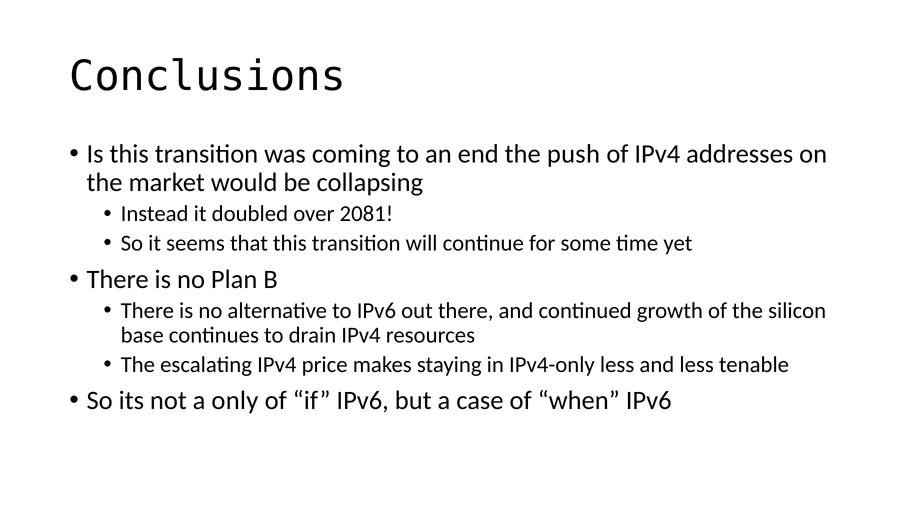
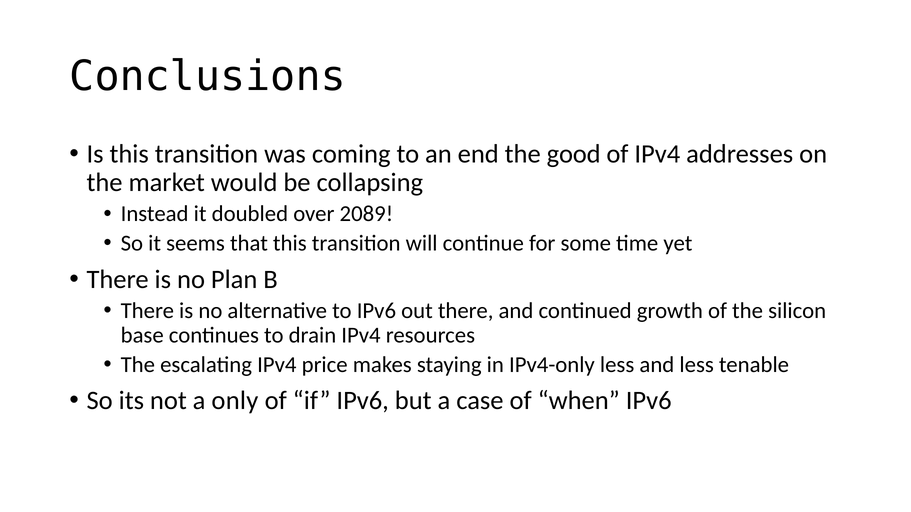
push: push -> good
2081: 2081 -> 2089
